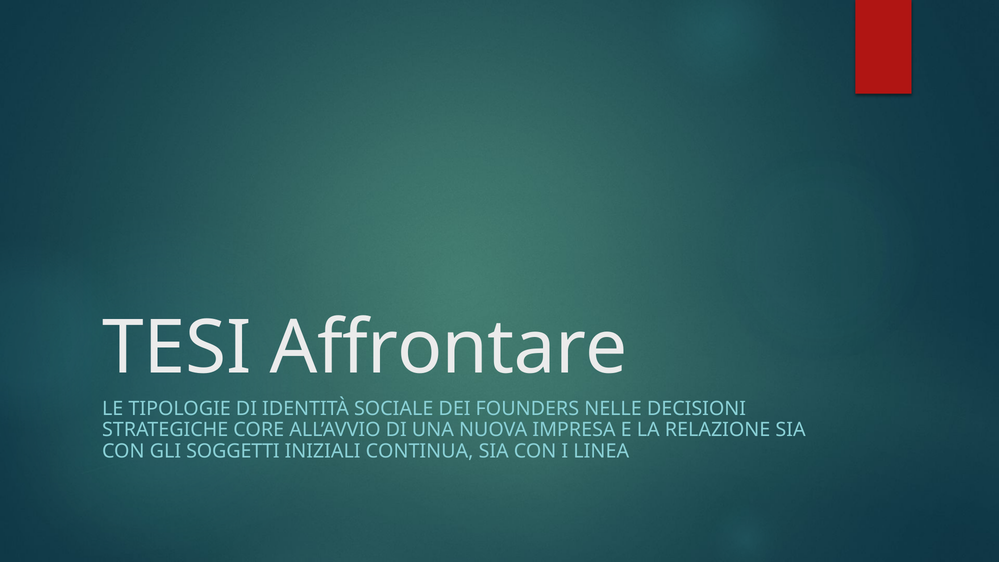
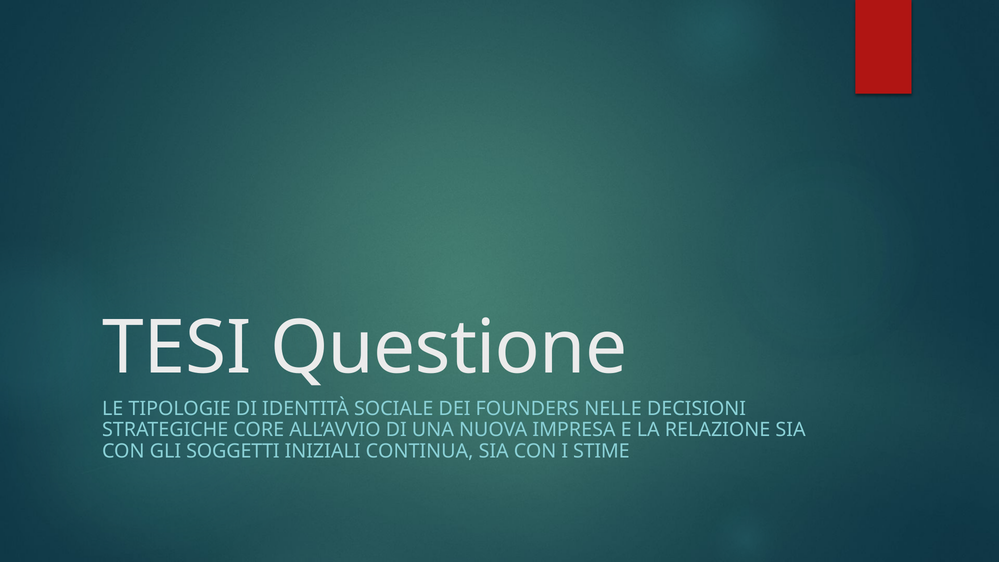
Affrontare: Affrontare -> Questione
LINEA: LINEA -> STIME
